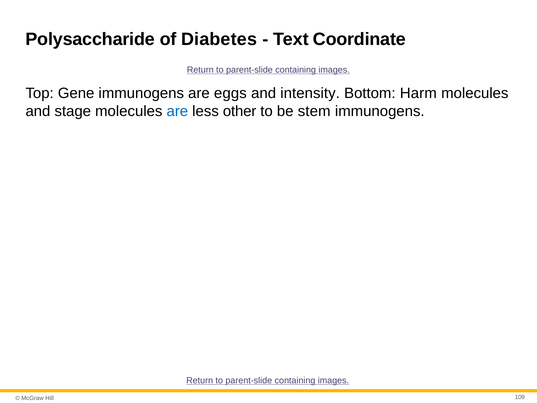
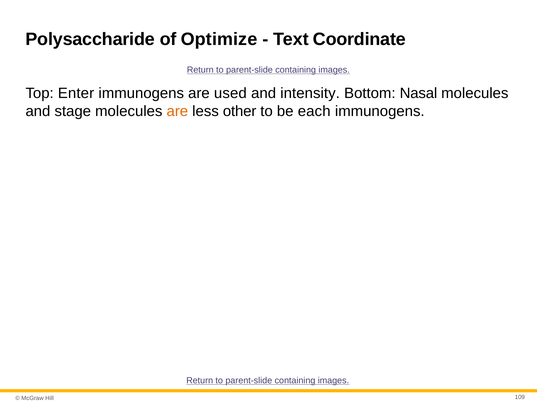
Diabetes: Diabetes -> Optimize
Gene: Gene -> Enter
eggs: eggs -> used
Harm: Harm -> Nasal
are at (177, 111) colour: blue -> orange
stem: stem -> each
